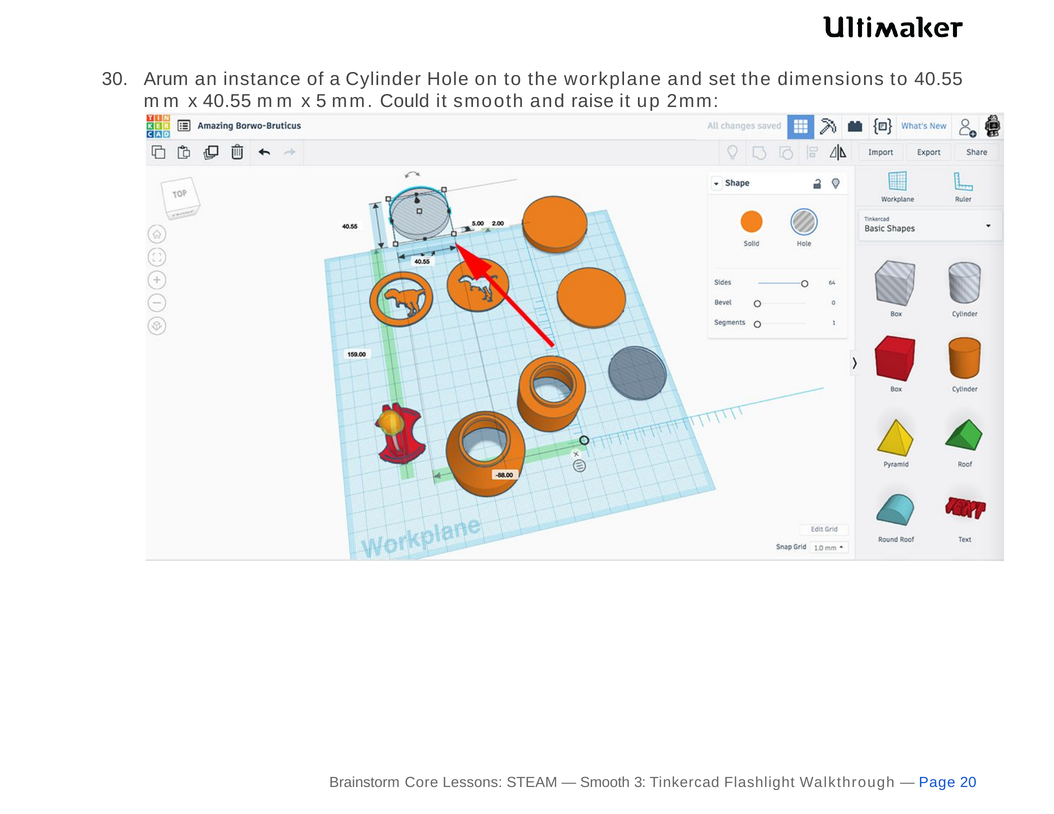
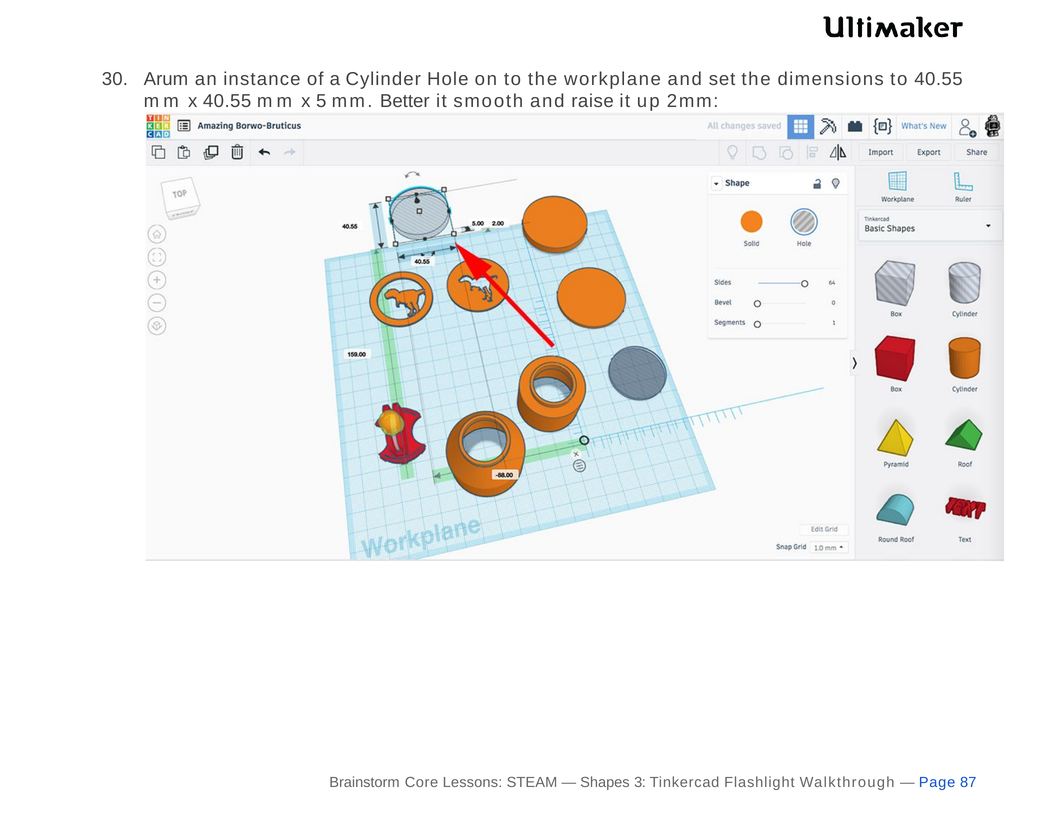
Could: Could -> Better
Smooth at (605, 783): Smooth -> Shapes
20: 20 -> 87
